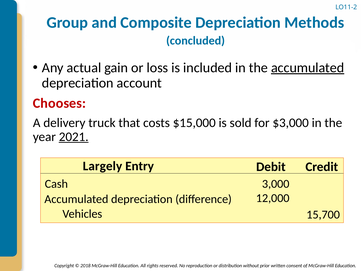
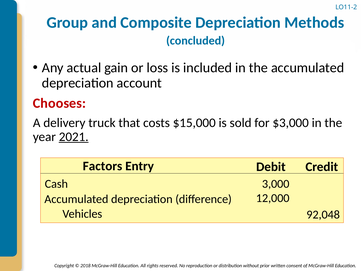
accumulated at (308, 68) underline: present -> none
Largely: Largely -> Factors
15,700: 15,700 -> 92,048
